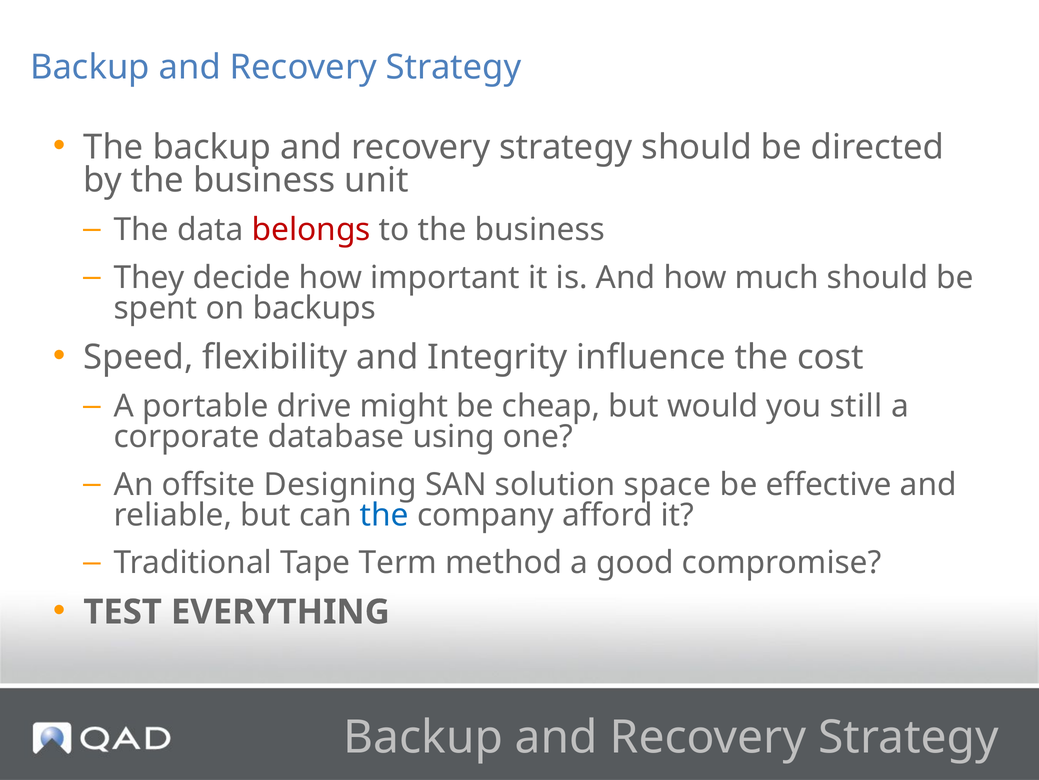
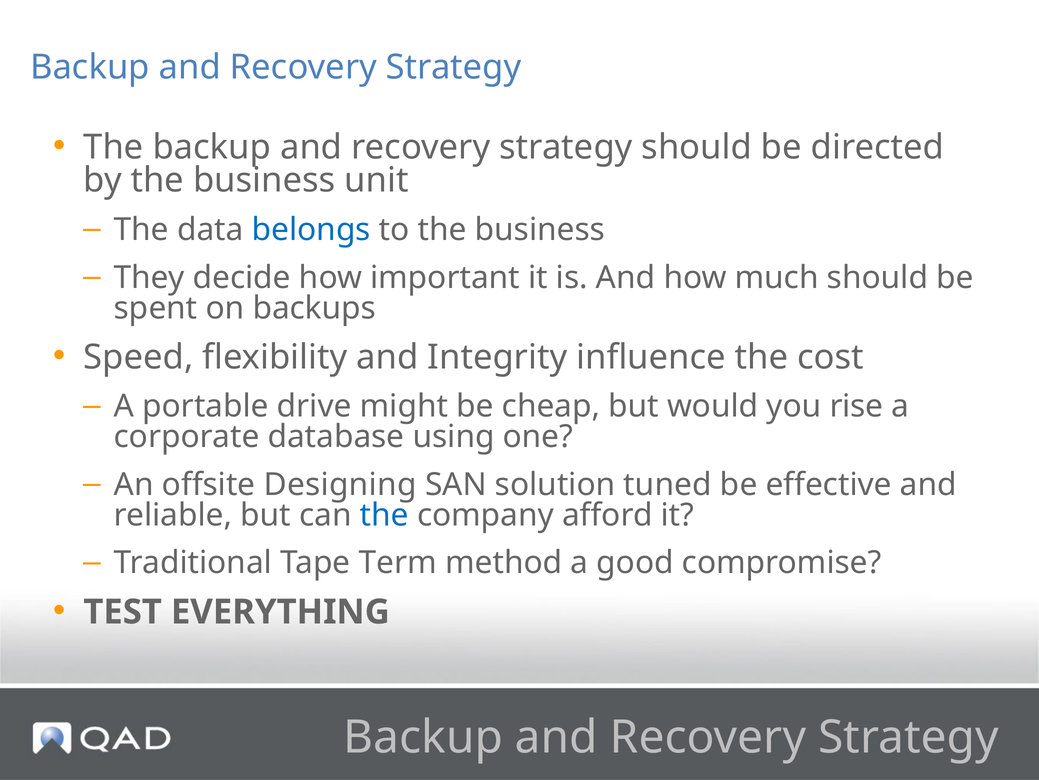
belongs colour: red -> blue
still: still -> rise
space: space -> tuned
